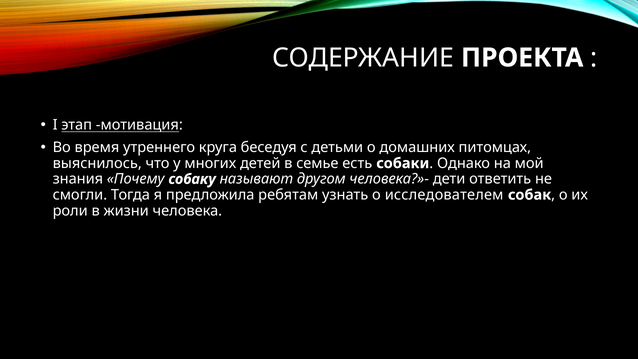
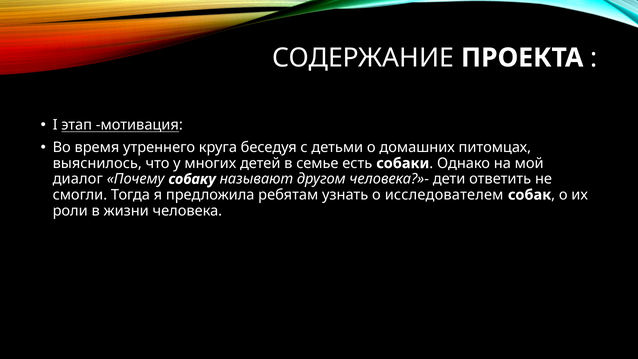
знания: знания -> диалог
